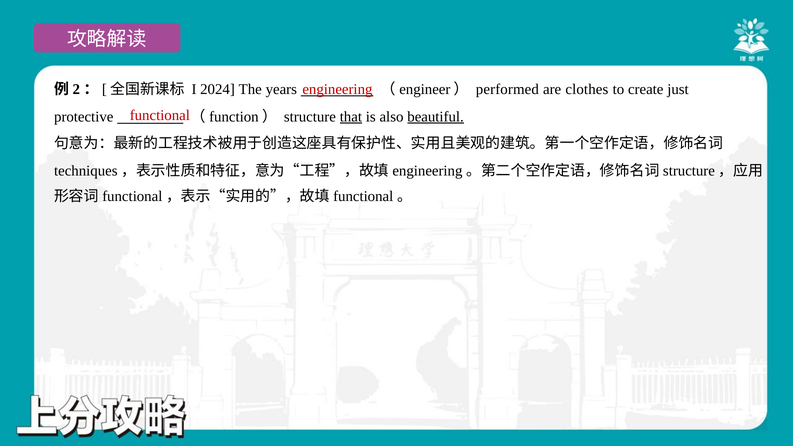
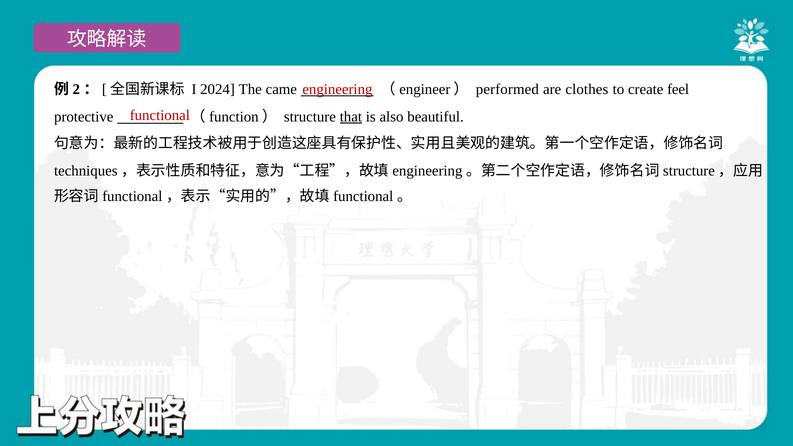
years: years -> came
just: just -> feel
beautiful underline: present -> none
